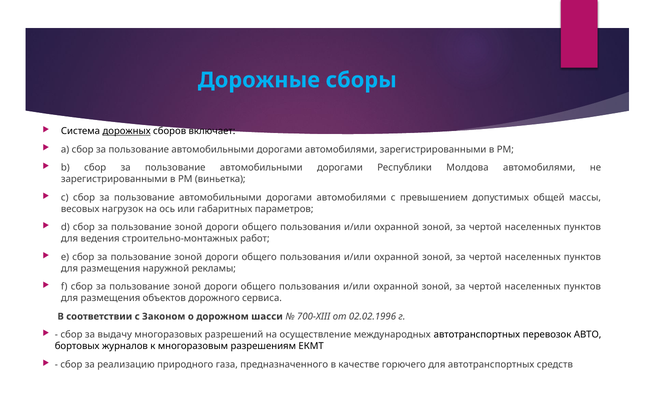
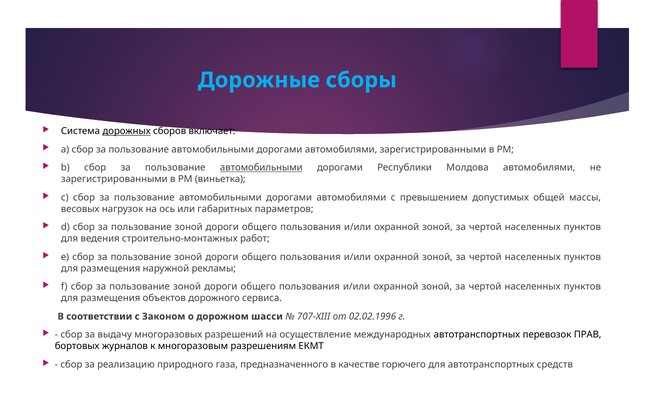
автомобильными at (261, 168) underline: none -> present
700-XIII: 700-XIII -> 707-XIII
АВТО: АВТО -> ПРАВ
